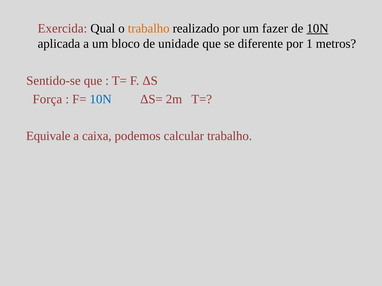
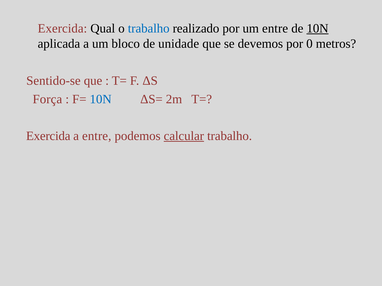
trabalho at (149, 28) colour: orange -> blue
um fazer: fazer -> entre
diferente: diferente -> devemos
1: 1 -> 0
Equivale at (48, 136): Equivale -> Exercida
a caixa: caixa -> entre
calcular underline: none -> present
